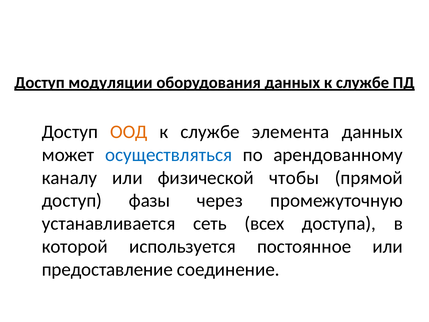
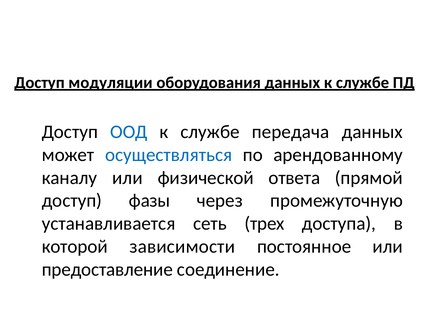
ООД colour: orange -> blue
элемента: элемента -> передача
чтобы: чтобы -> ответа
всех: всех -> трех
используется: используется -> зависимости
